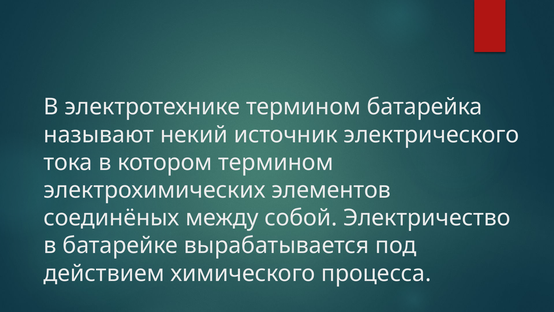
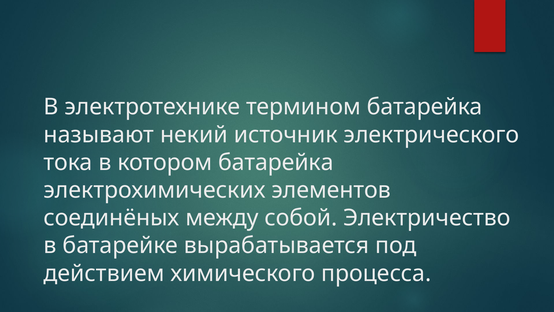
котором термином: термином -> батарейка
